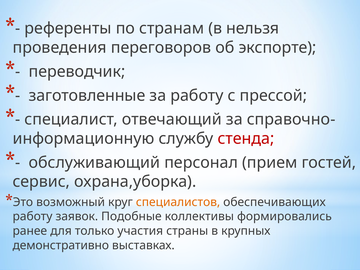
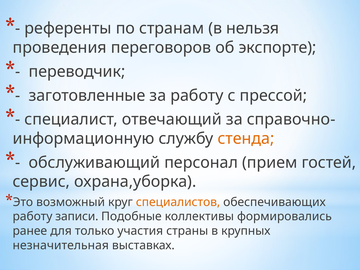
стенда colour: red -> orange
заявок: заявок -> записи
демонстративно: демонстративно -> незначительная
